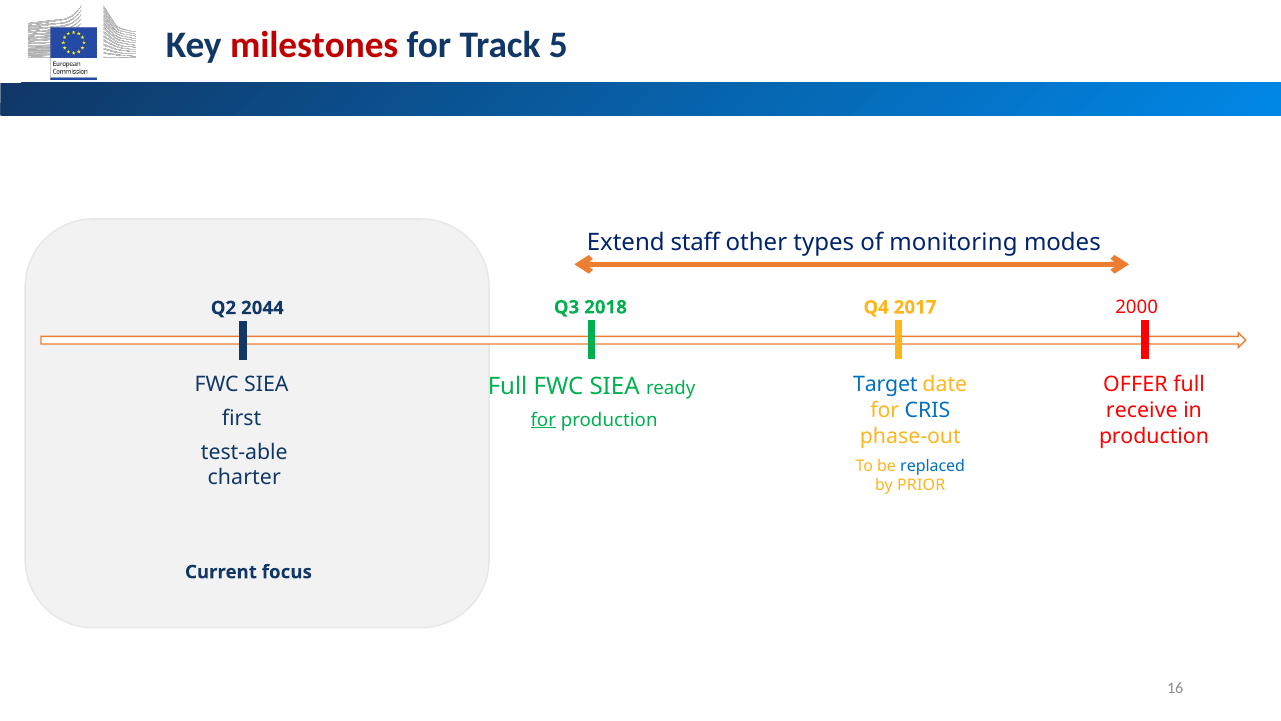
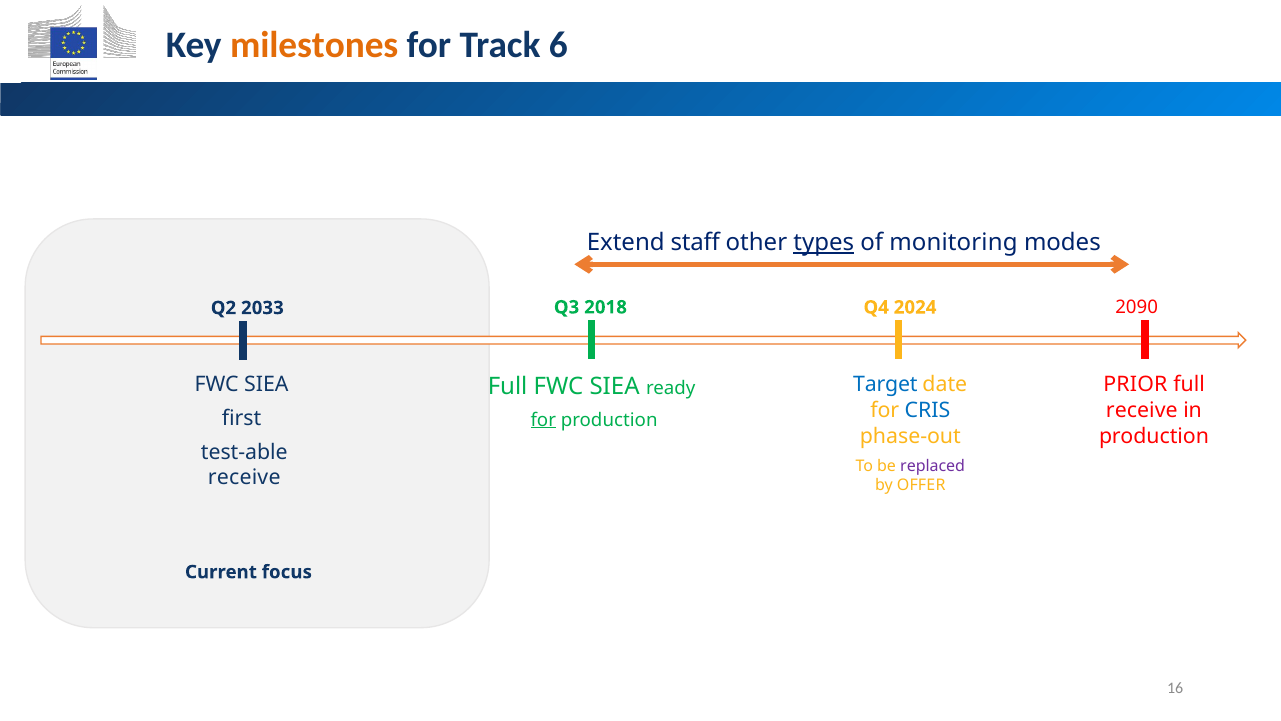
milestones colour: red -> orange
5: 5 -> 6
types underline: none -> present
2000: 2000 -> 2090
2017: 2017 -> 2024
2044: 2044 -> 2033
OFFER: OFFER -> PRIOR
replaced colour: blue -> purple
charter at (244, 477): charter -> receive
PRIOR: PRIOR -> OFFER
